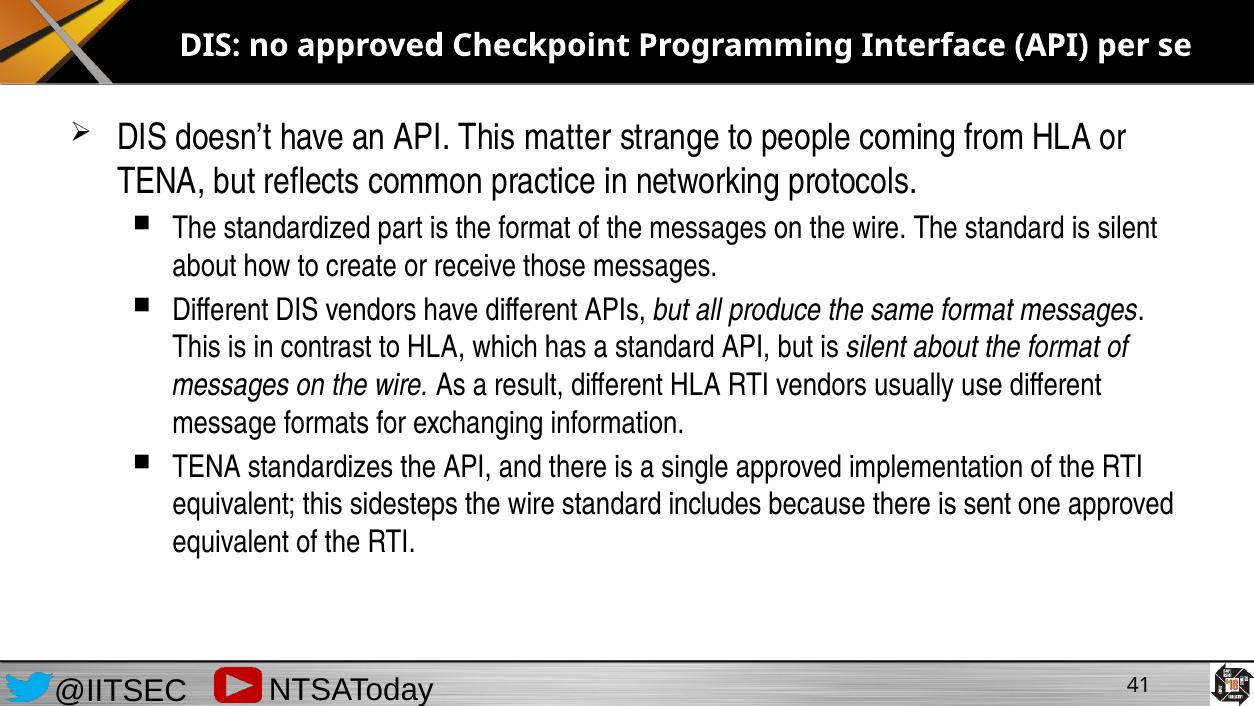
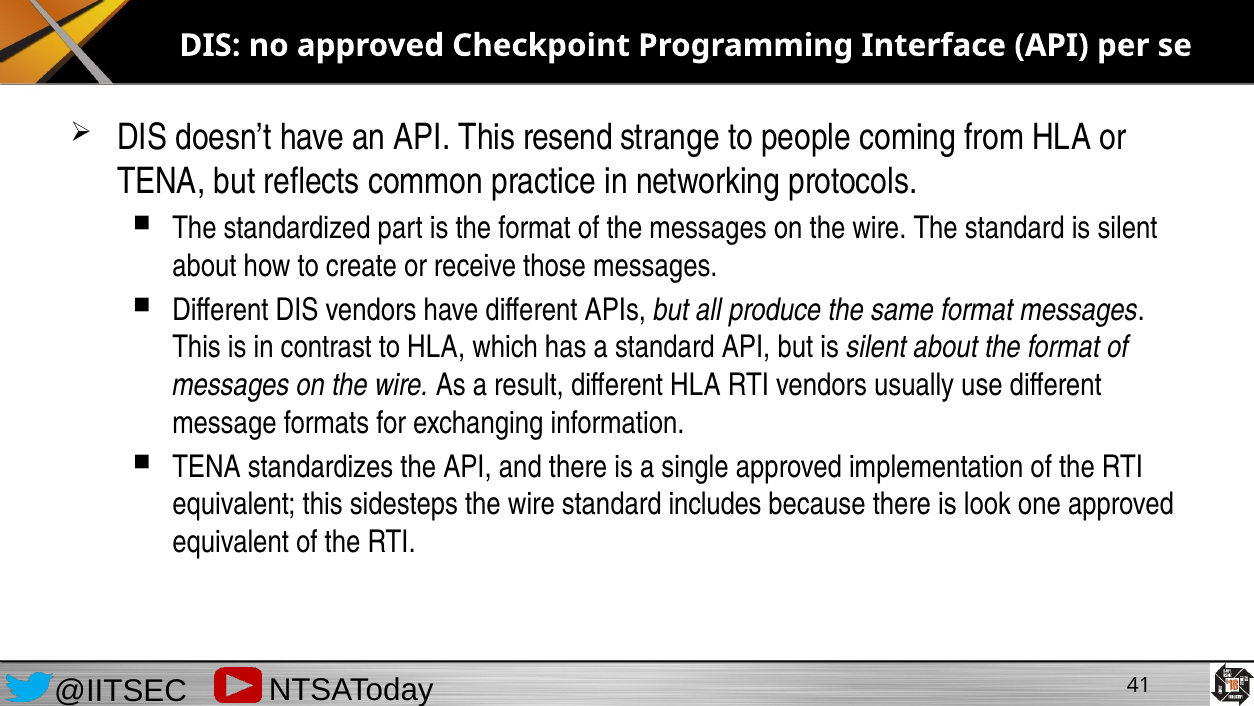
matter: matter -> resend
sent: sent -> look
